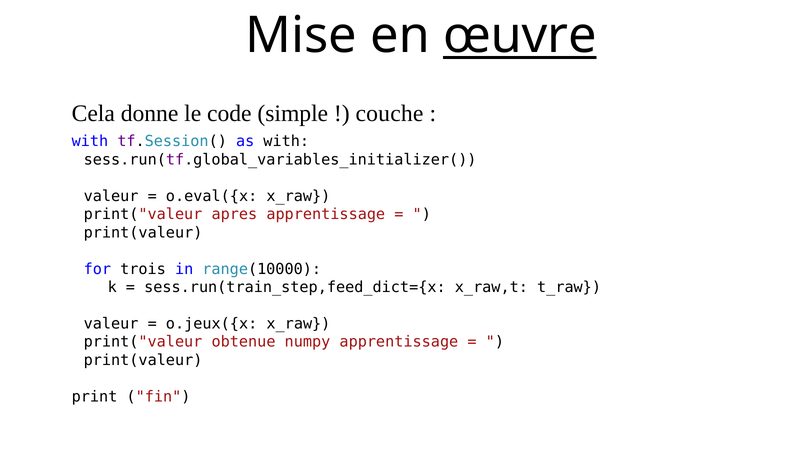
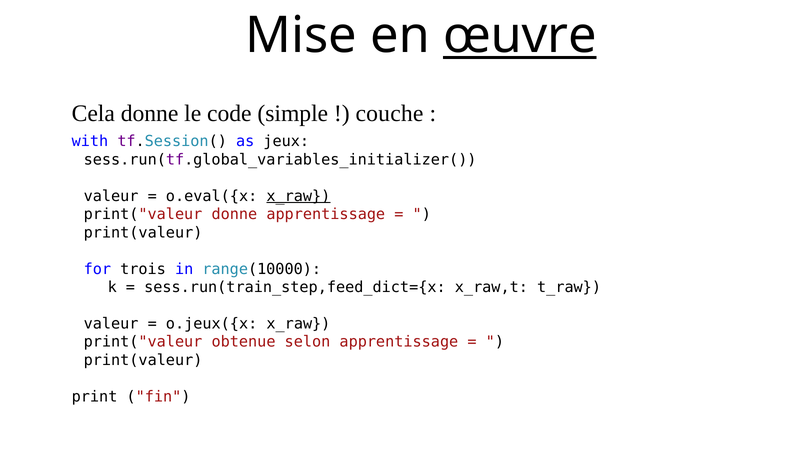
as with: with -> jeux
x_raw at (298, 196) underline: none -> present
print("valeur apres: apres -> donne
numpy: numpy -> selon
